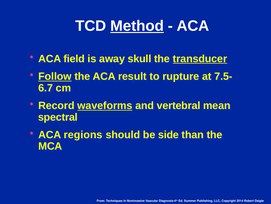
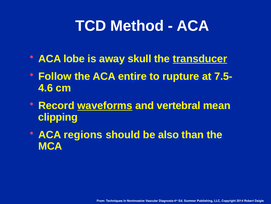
Method underline: present -> none
field: field -> lobe
Follow underline: present -> none
result: result -> entire
6.7: 6.7 -> 4.6
spectral: spectral -> clipping
side: side -> also
